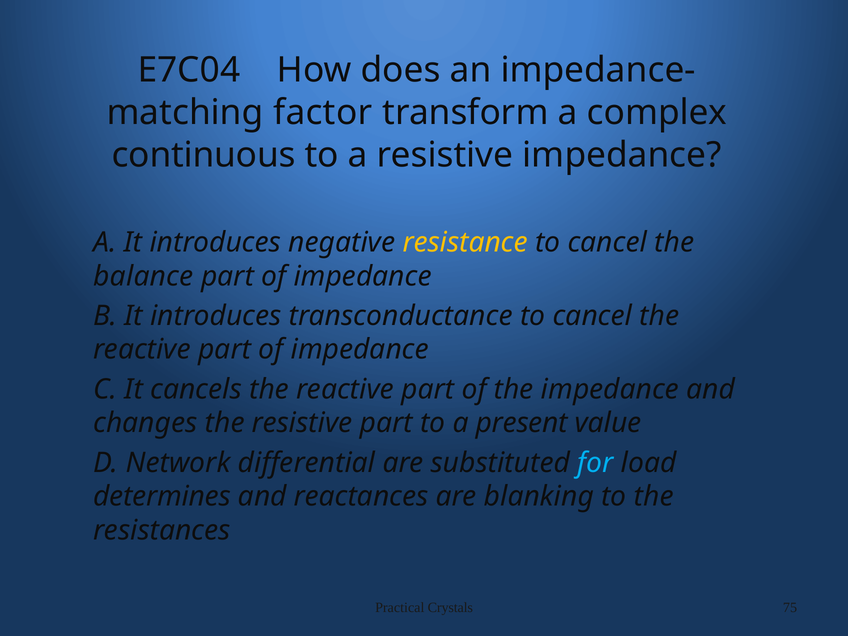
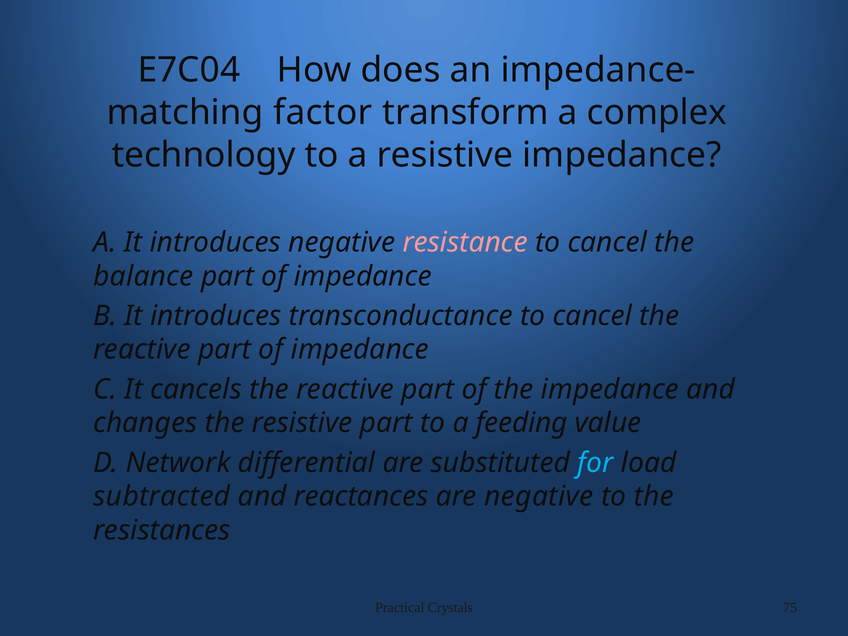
continuous: continuous -> technology
resistance colour: yellow -> pink
present: present -> feeding
determines: determines -> subtracted
are blanking: blanking -> negative
